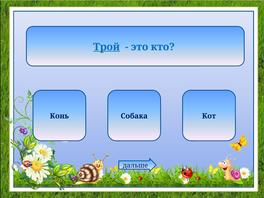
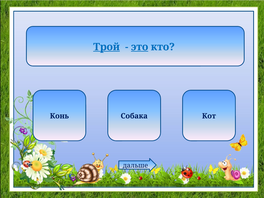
это underline: none -> present
